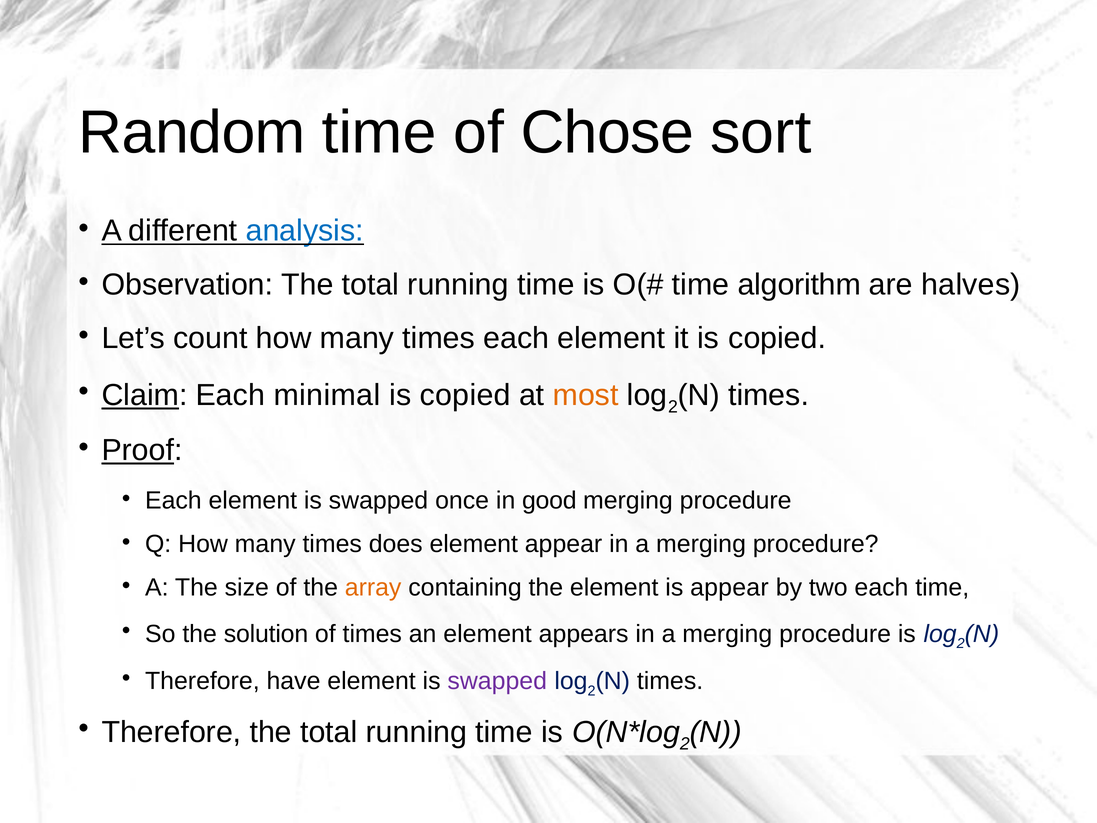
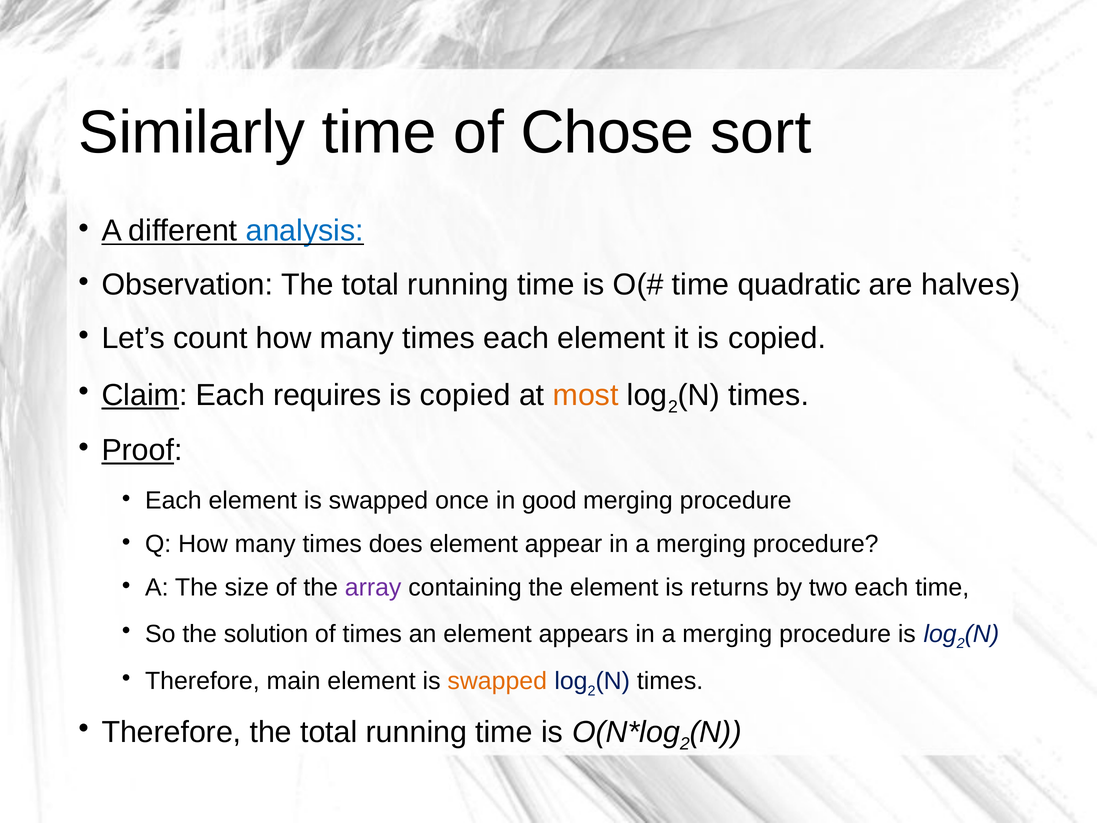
Random: Random -> Similarly
algorithm: algorithm -> quadratic
minimal: minimal -> requires
array colour: orange -> purple
is appear: appear -> returns
have: have -> main
swapped at (497, 681) colour: purple -> orange
